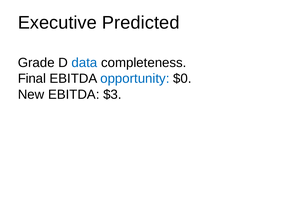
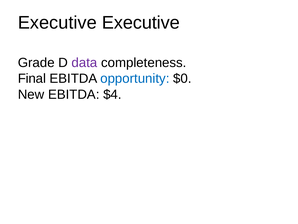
Executive Predicted: Predicted -> Executive
data colour: blue -> purple
$3: $3 -> $4
